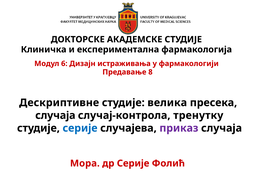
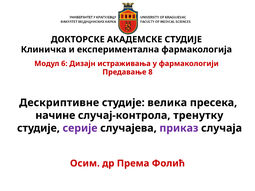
случаја: случаја -> начине
серије at (80, 128) colour: blue -> purple
Мора: Мора -> Осим
др Серије: Серије -> Према
